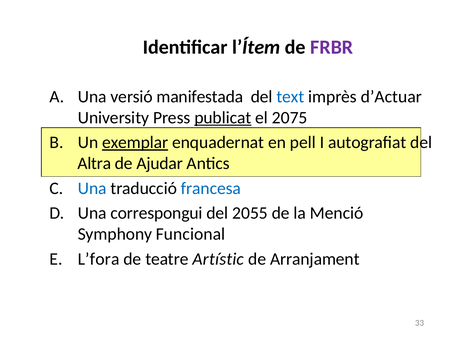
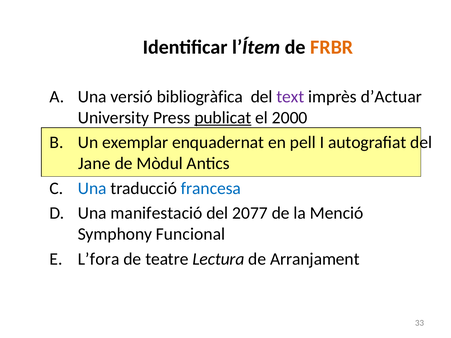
FRBR colour: purple -> orange
manifestada: manifestada -> bibliogràfica
text colour: blue -> purple
2075: 2075 -> 2000
exemplar underline: present -> none
Altra: Altra -> Jane
Ajudar: Ajudar -> Mòdul
correspongui: correspongui -> manifestació
2055: 2055 -> 2077
Artístic: Artístic -> Lectura
